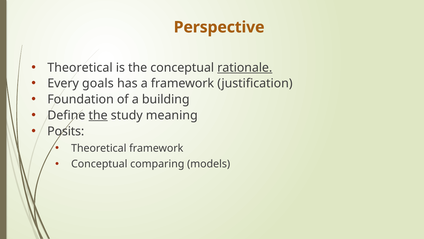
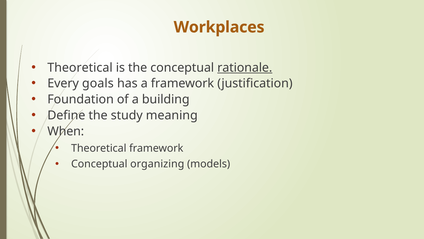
Perspective: Perspective -> Workplaces
the at (98, 115) underline: present -> none
Posits: Posits -> When
comparing: comparing -> organizing
